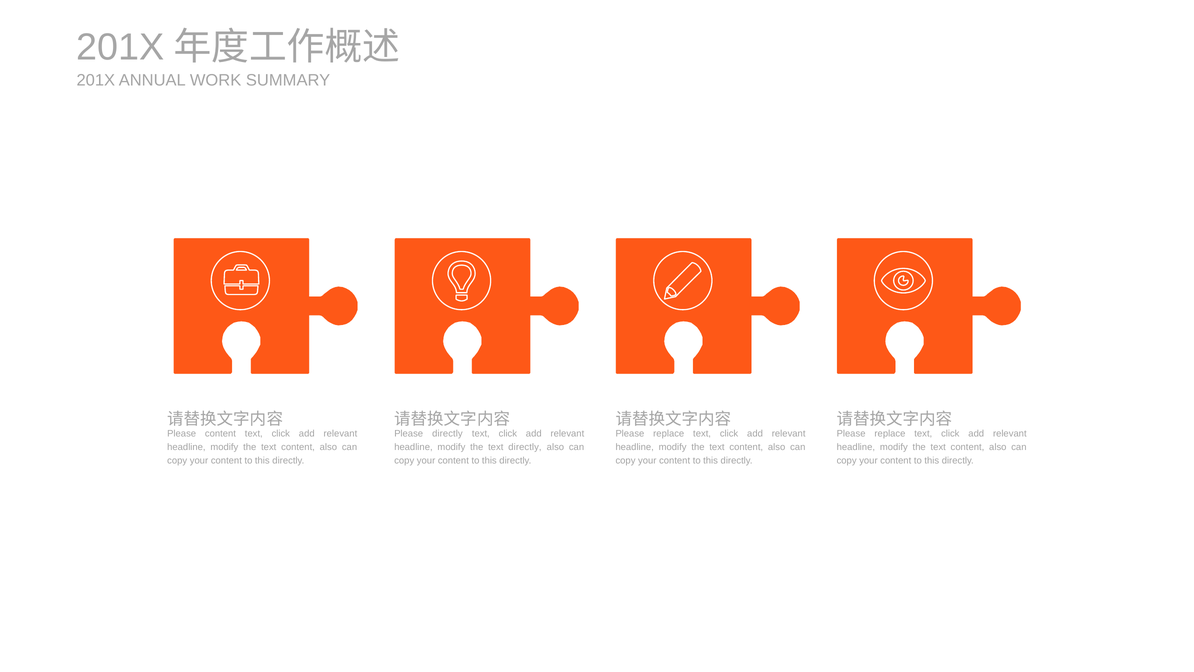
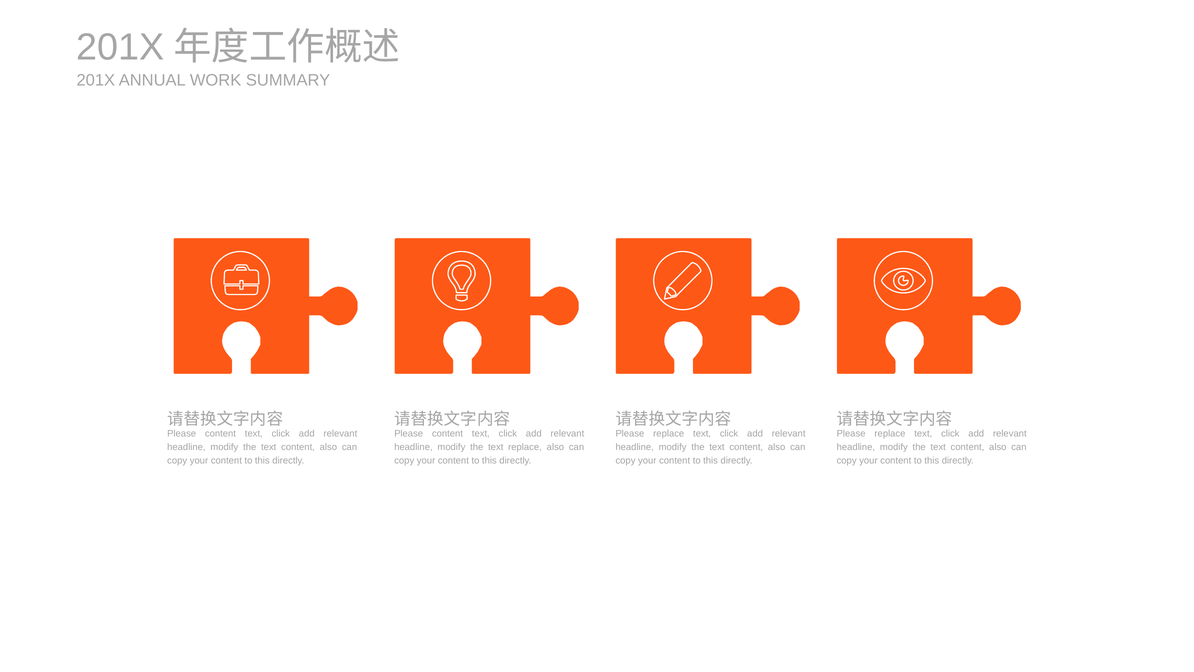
directly at (447, 434): directly -> content
text directly: directly -> replace
